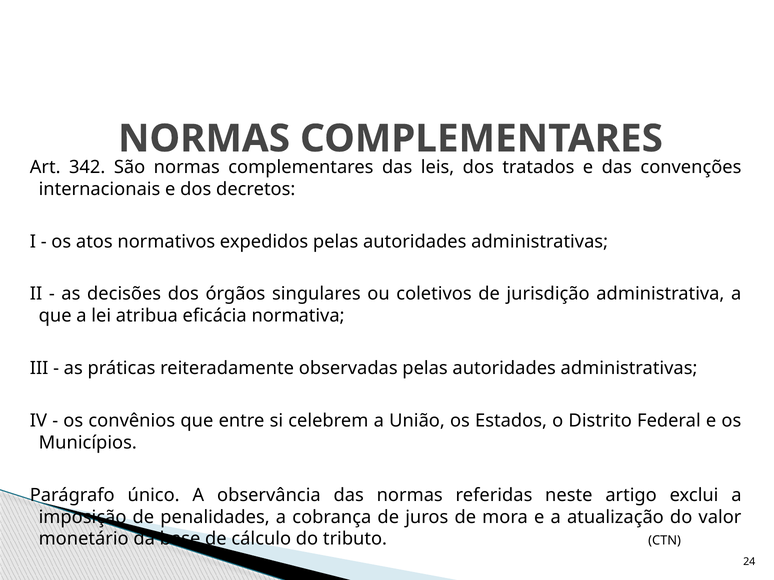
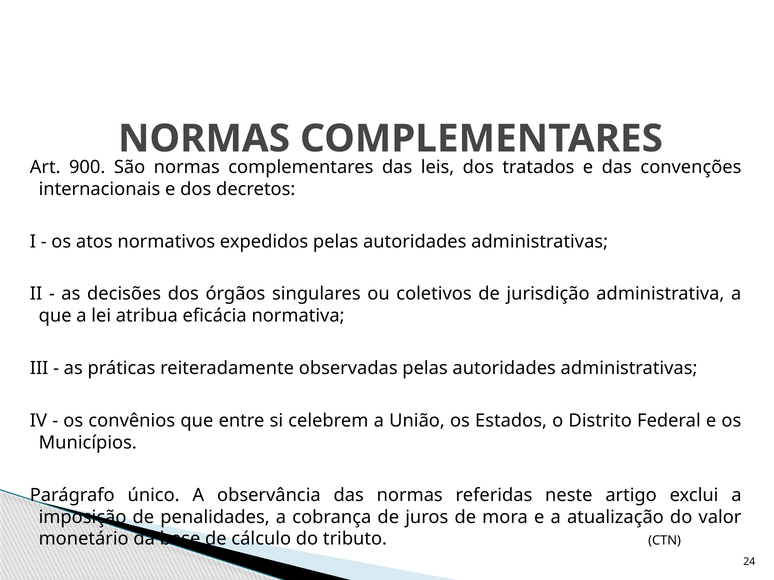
342: 342 -> 900
